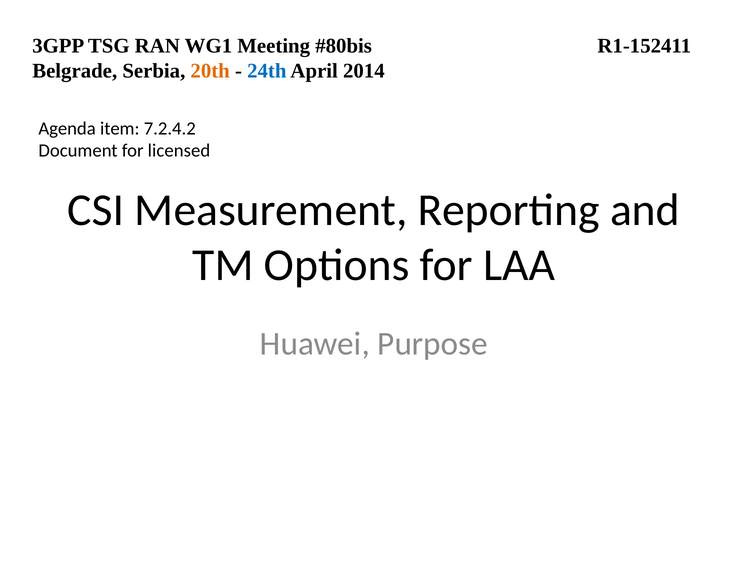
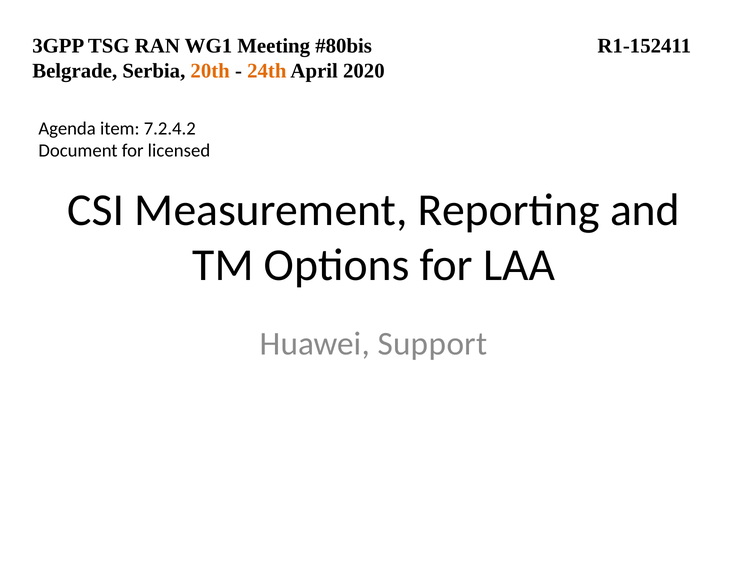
24th colour: blue -> orange
2014: 2014 -> 2020
Purpose: Purpose -> Support
